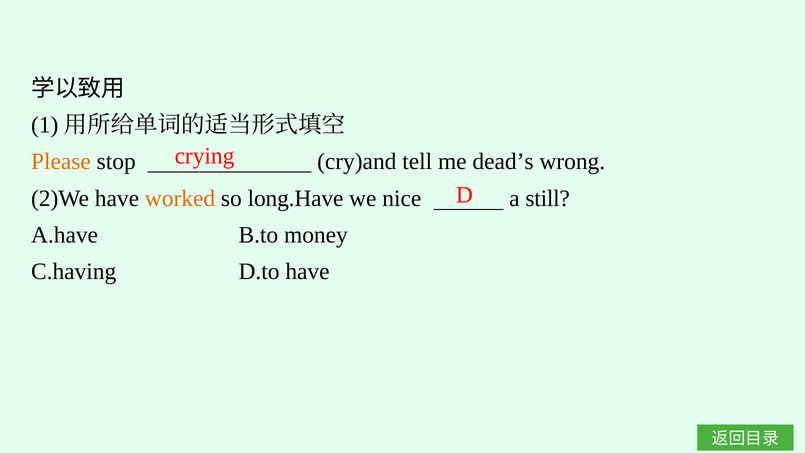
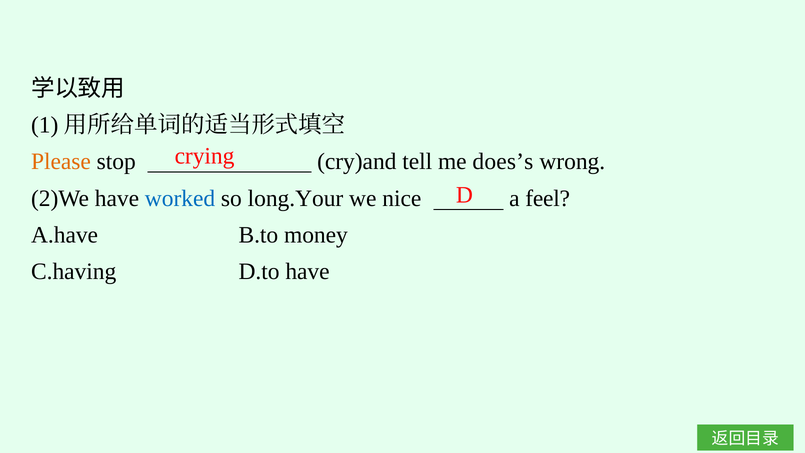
dead’s: dead’s -> does’s
worked colour: orange -> blue
long.Have: long.Have -> long.Your
still: still -> feel
